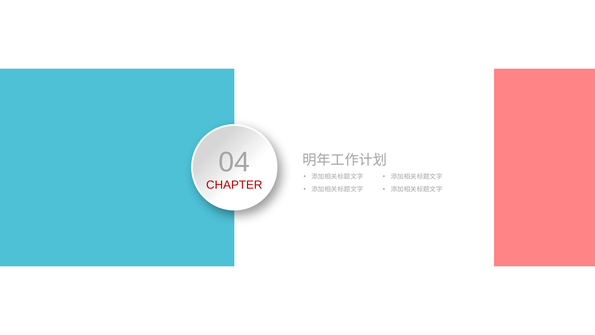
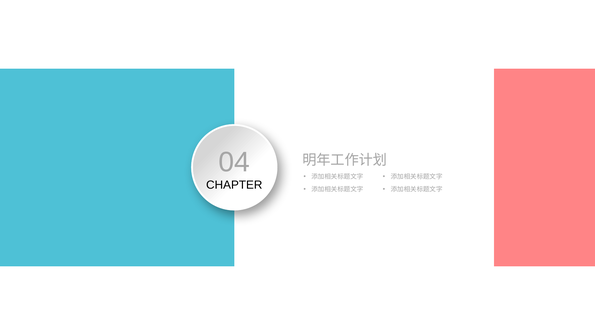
CHAPTER colour: red -> black
